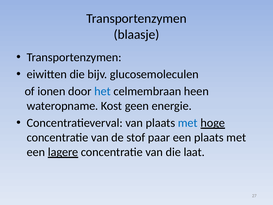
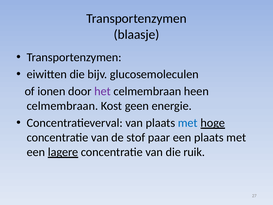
het colour: blue -> purple
wateropname at (62, 106): wateropname -> celmembraan
laat: laat -> ruik
